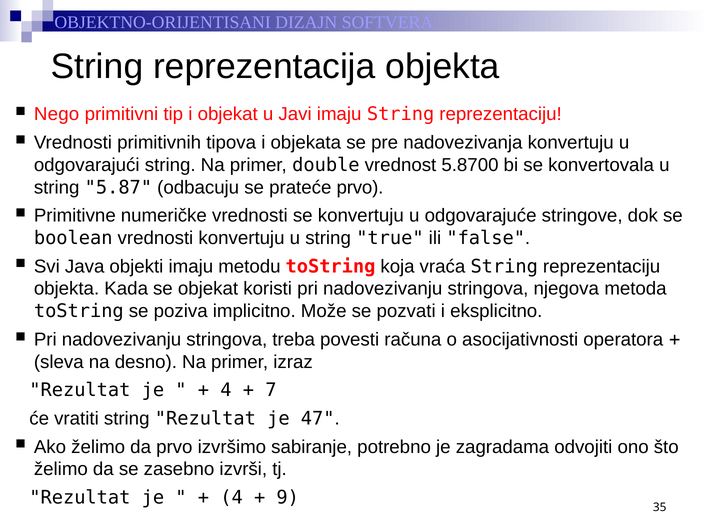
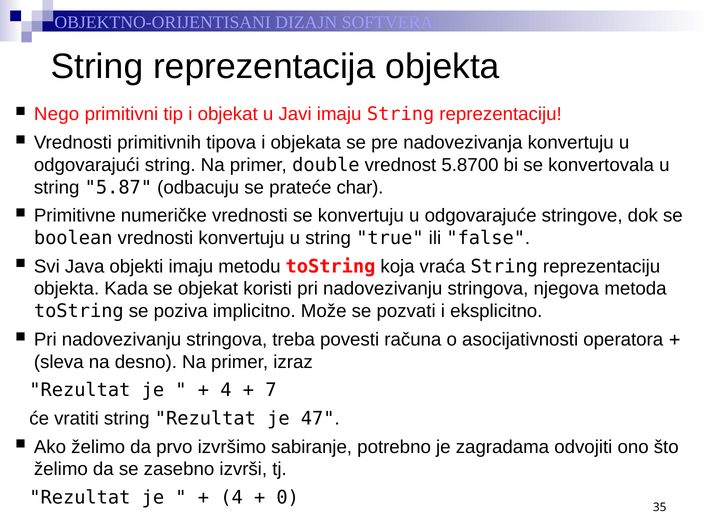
prateće prvo: prvo -> char
9: 9 -> 0
